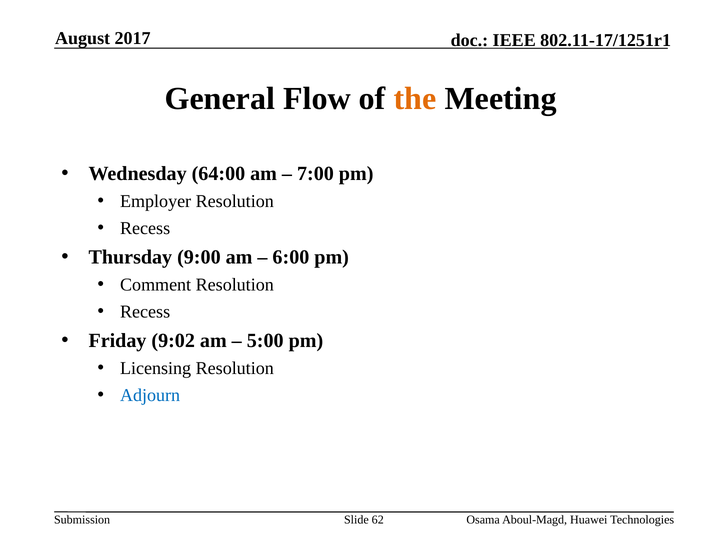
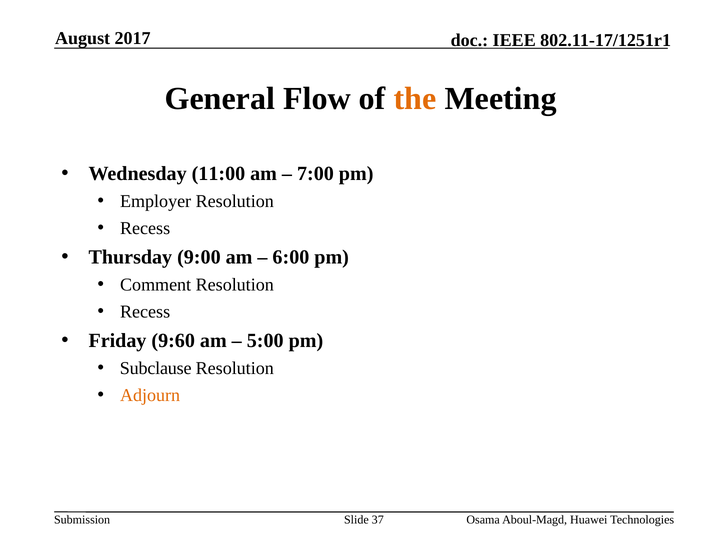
64:00: 64:00 -> 11:00
9:02: 9:02 -> 9:60
Licensing: Licensing -> Subclause
Adjourn colour: blue -> orange
62: 62 -> 37
